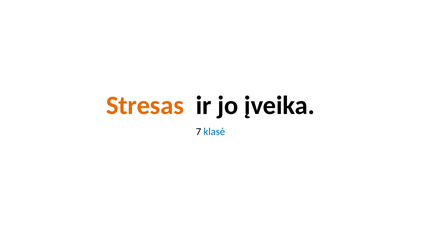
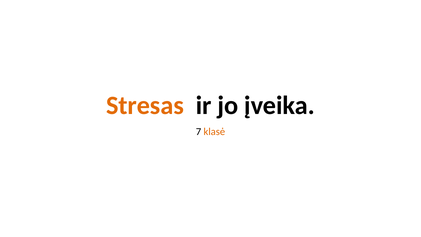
klasė colour: blue -> orange
